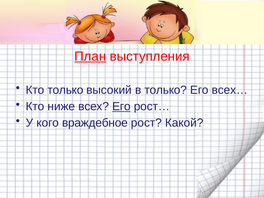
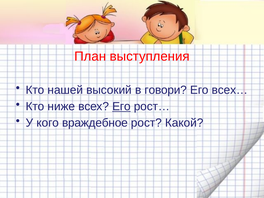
План underline: present -> none
Кто только: только -> нашей
в только: только -> говори
